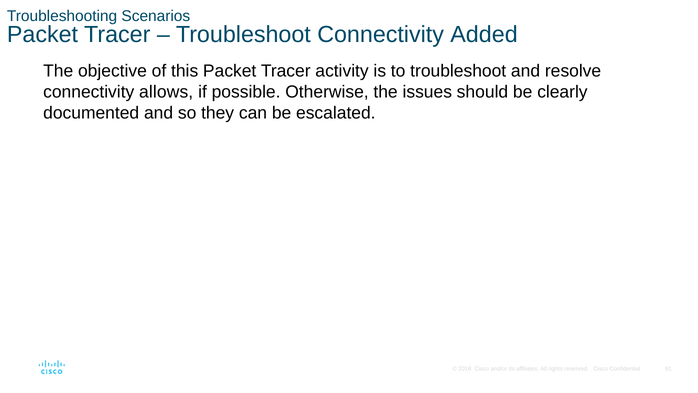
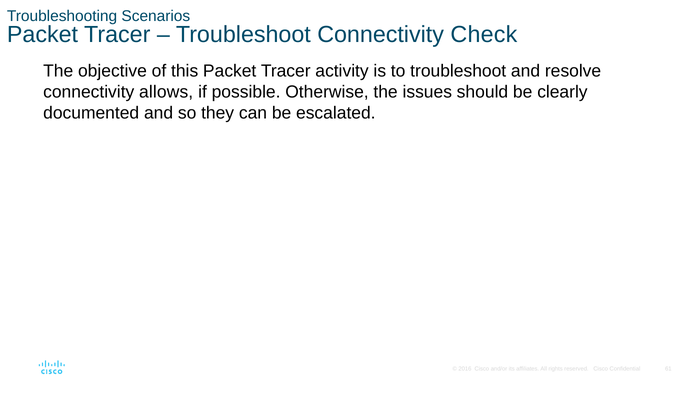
Added: Added -> Check
